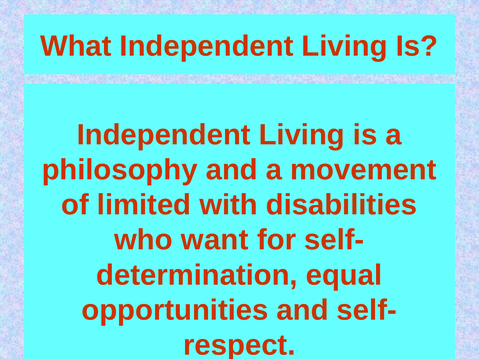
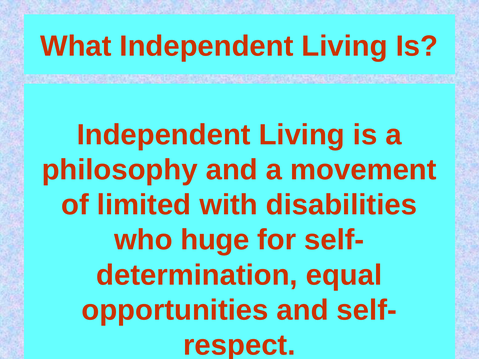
want: want -> huge
